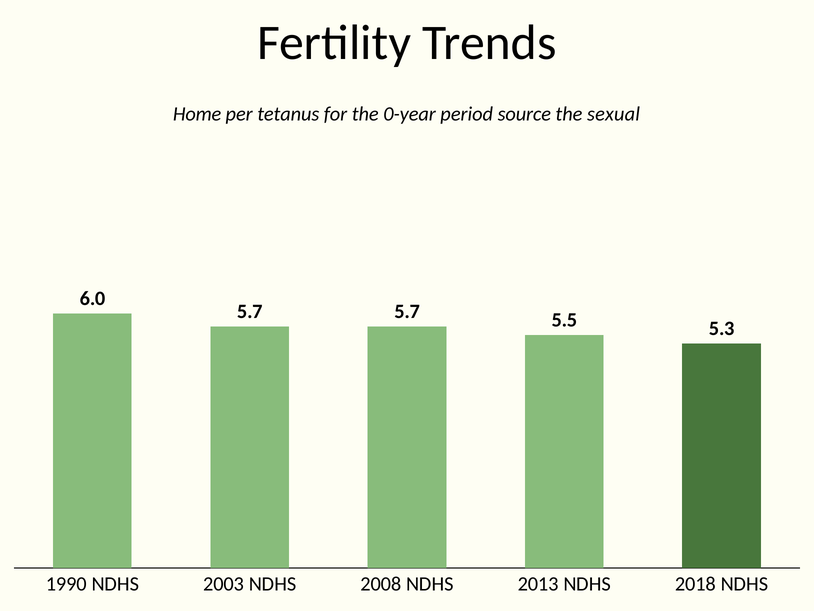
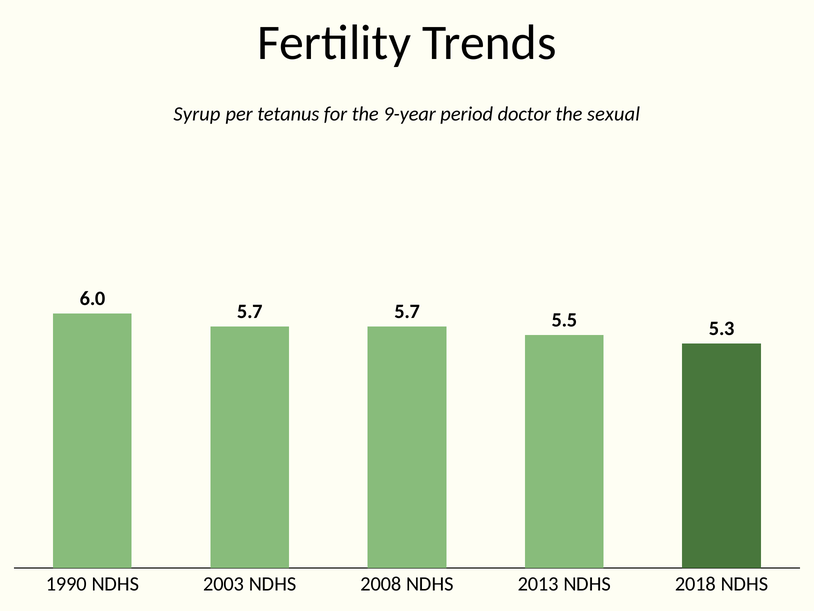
Home: Home -> Syrup
0-year: 0-year -> 9-year
source: source -> doctor
